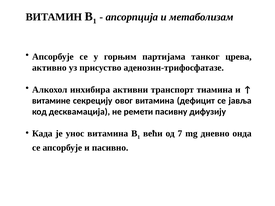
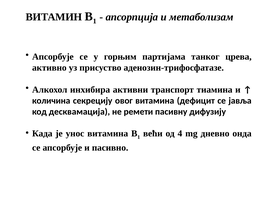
витамине: витамине -> количина
7: 7 -> 4
